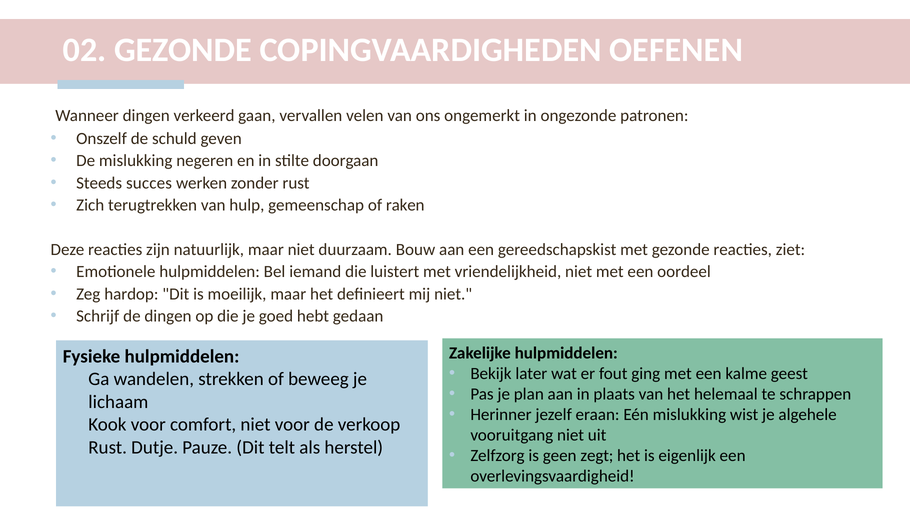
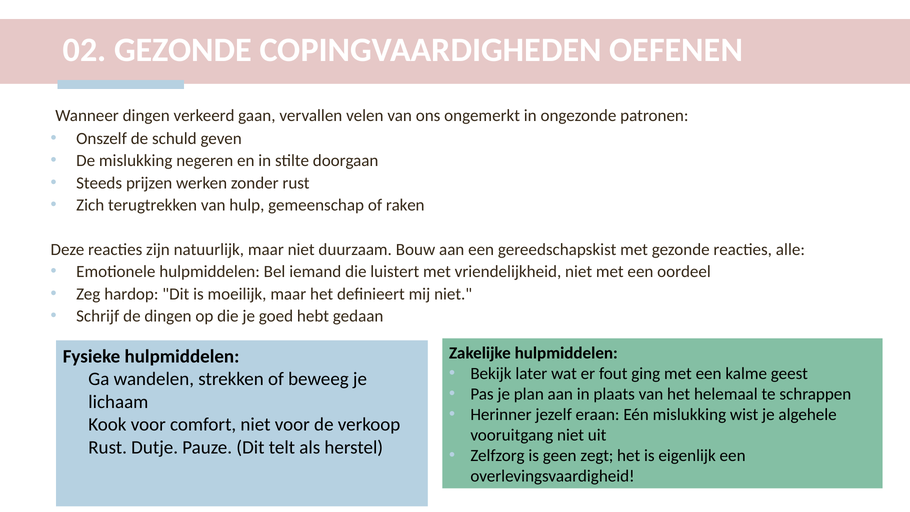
succes: succes -> prijzen
ziet: ziet -> alle
